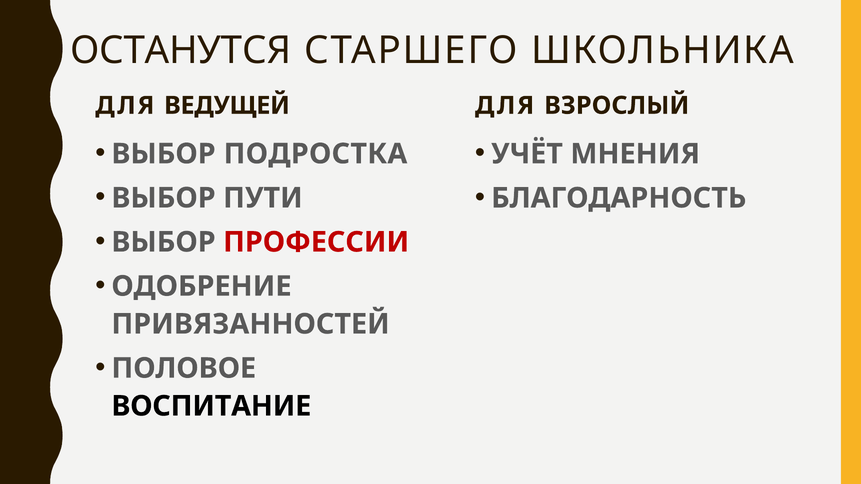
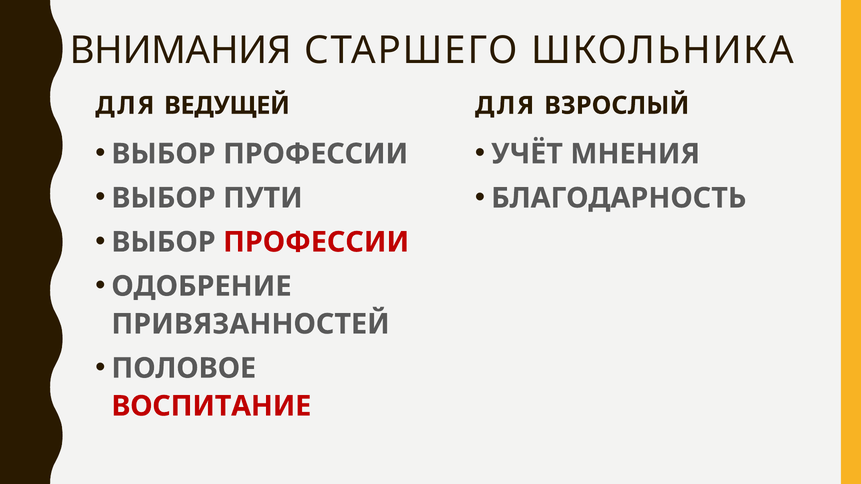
ОСТАНУТСЯ: ОСТАНУТСЯ -> ВНИМАНИЯ
ПОДРОСТКА at (315, 154): ПОДРОСТКА -> ПРОФЕССИИ
ВОСПИТАНИЕ colour: black -> red
